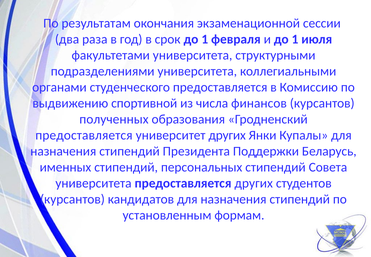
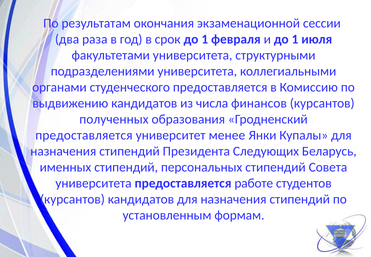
выдвижению спортивной: спортивной -> кандидатов
университет других: других -> менее
Поддержки: Поддержки -> Следующих
предоставляется других: других -> работе
